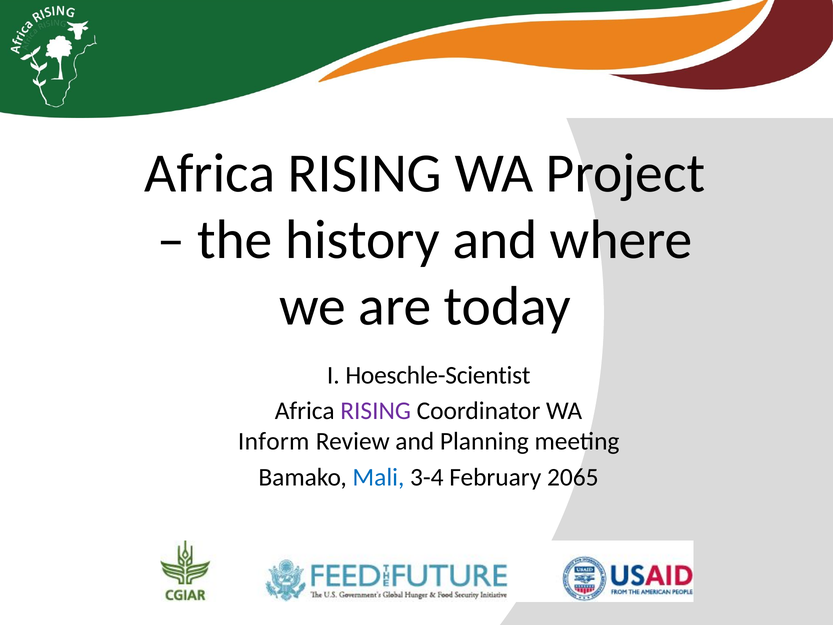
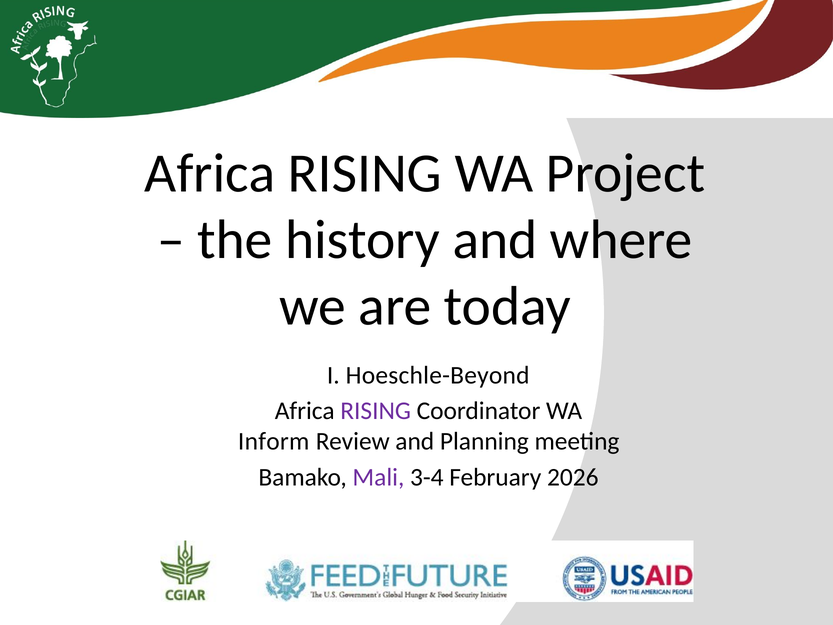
Hoeschle-Scientist: Hoeschle-Scientist -> Hoeschle-Beyond
Mali colour: blue -> purple
2065: 2065 -> 2026
